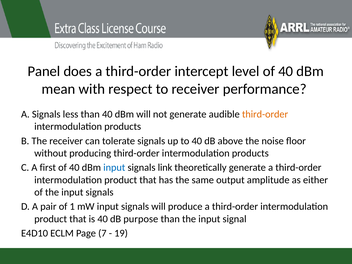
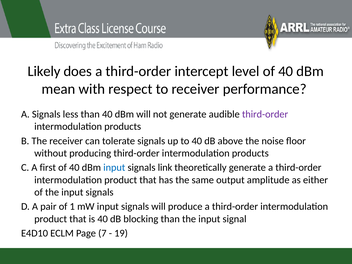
Panel: Panel -> Likely
third-order at (265, 114) colour: orange -> purple
purpose: purpose -> blocking
